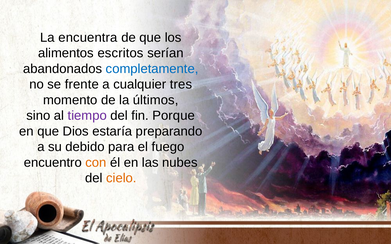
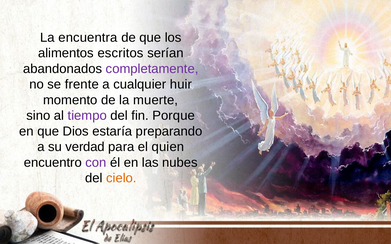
completamente colour: blue -> purple
tres: tres -> huir
últimos: últimos -> muerte
debido: debido -> verdad
fuego: fuego -> quien
con colour: orange -> purple
